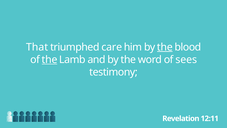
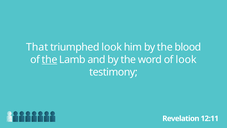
triumphed care: care -> look
the at (165, 47) underline: present -> none
of sees: sees -> look
